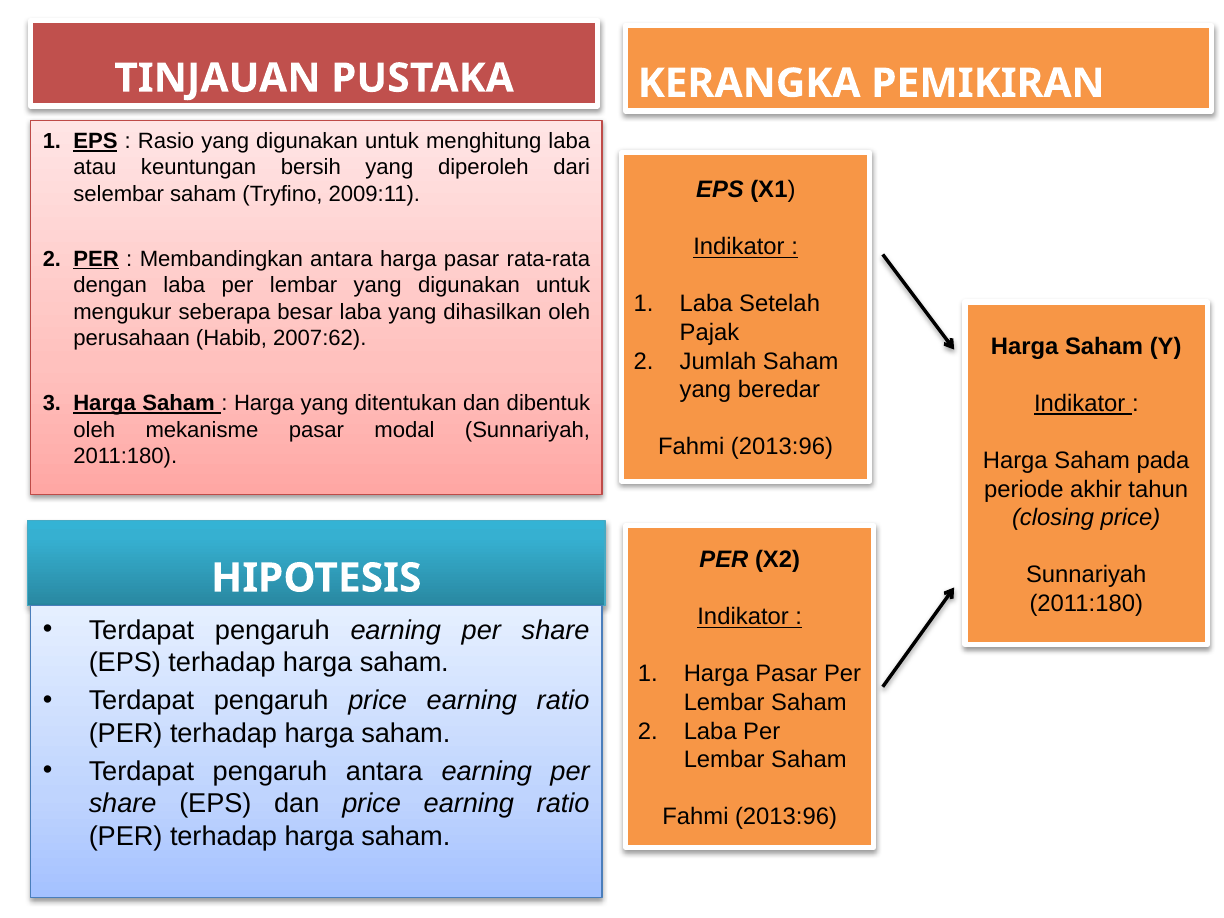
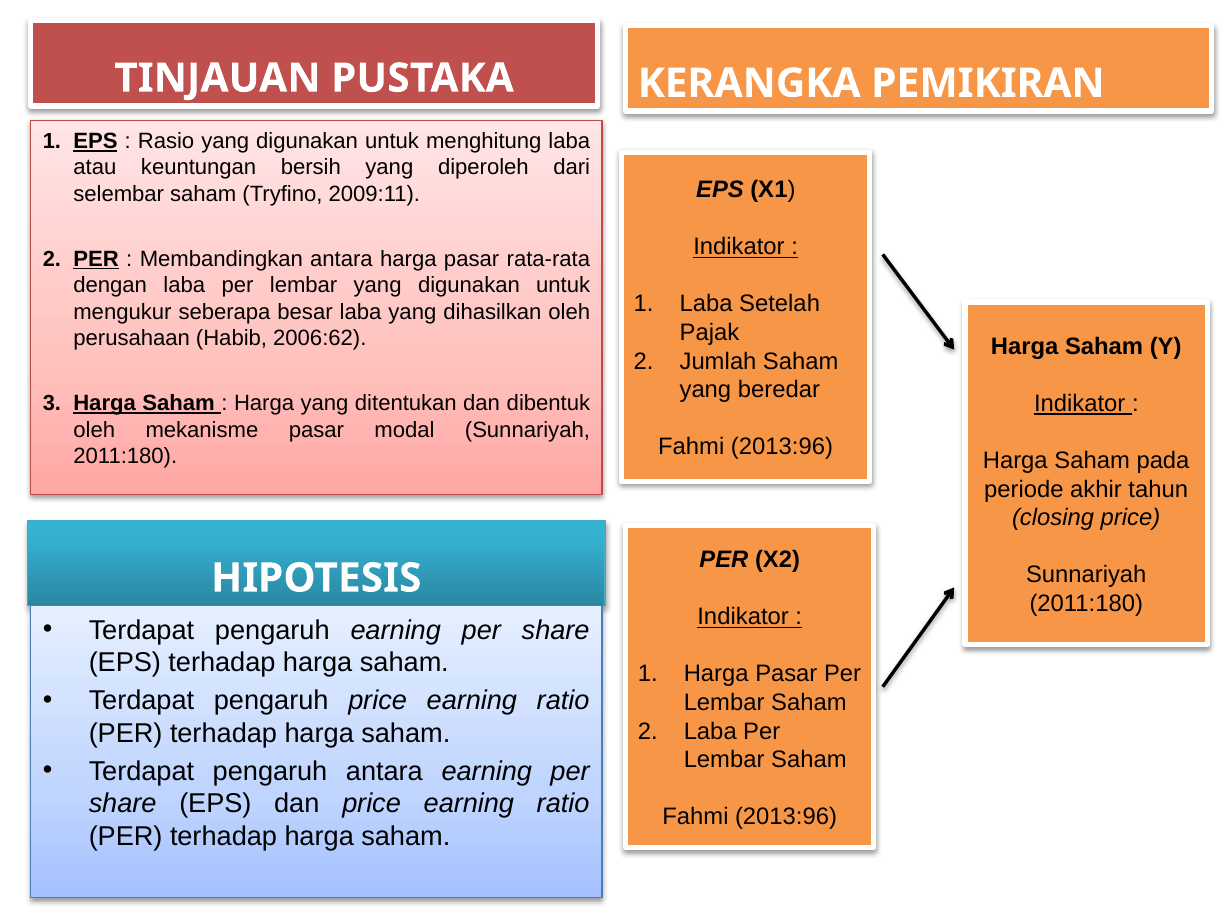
2007:62: 2007:62 -> 2006:62
